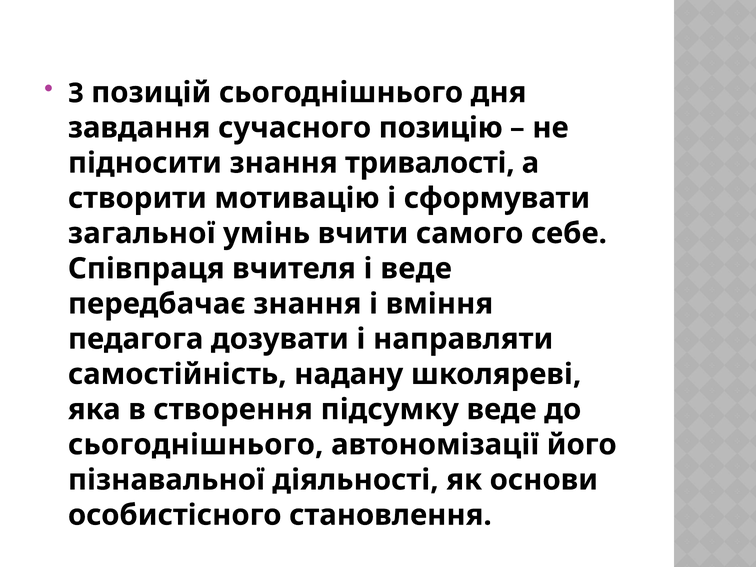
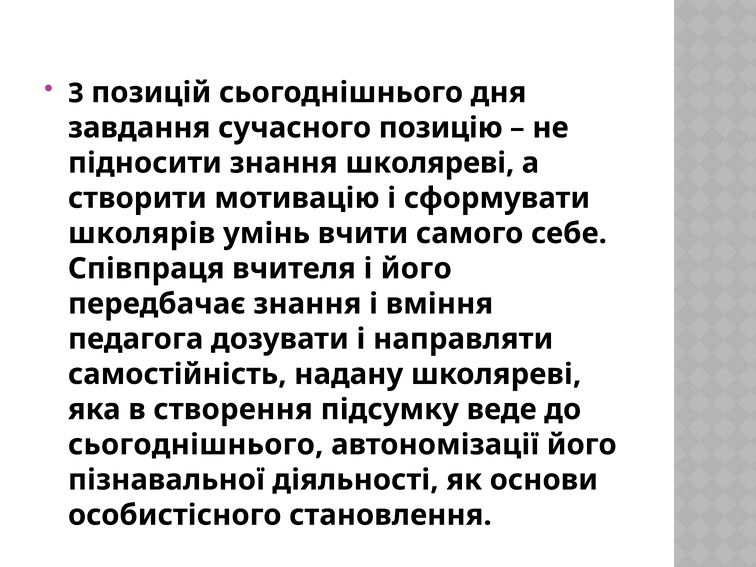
знання тривалості: тривалості -> школяреві
загальної: загальної -> школярів
і веде: веде -> його
